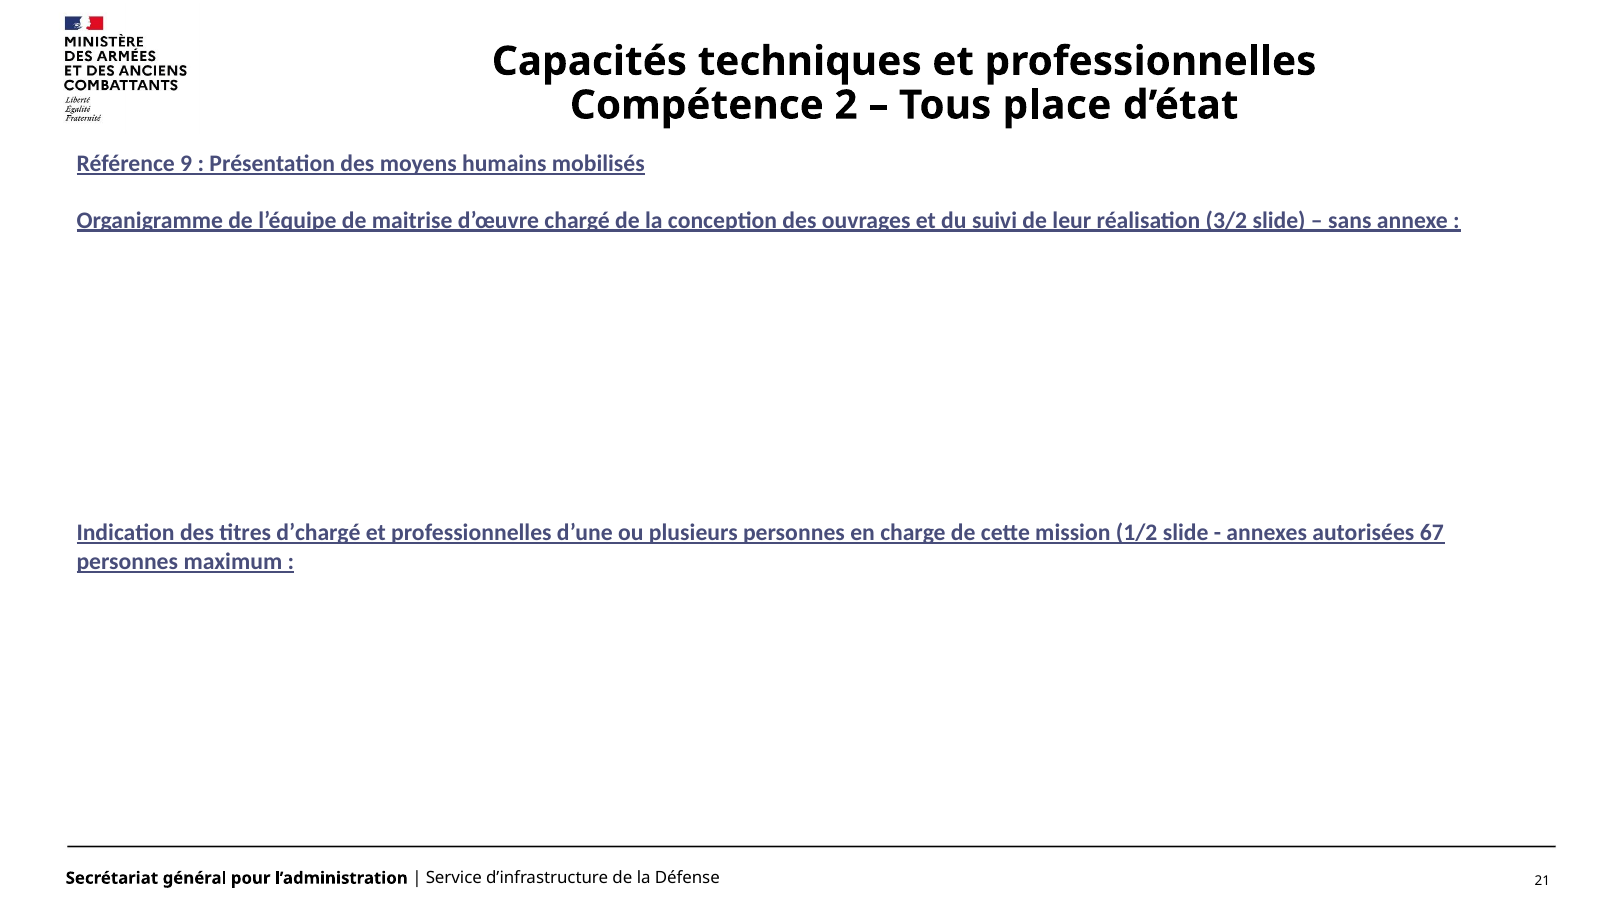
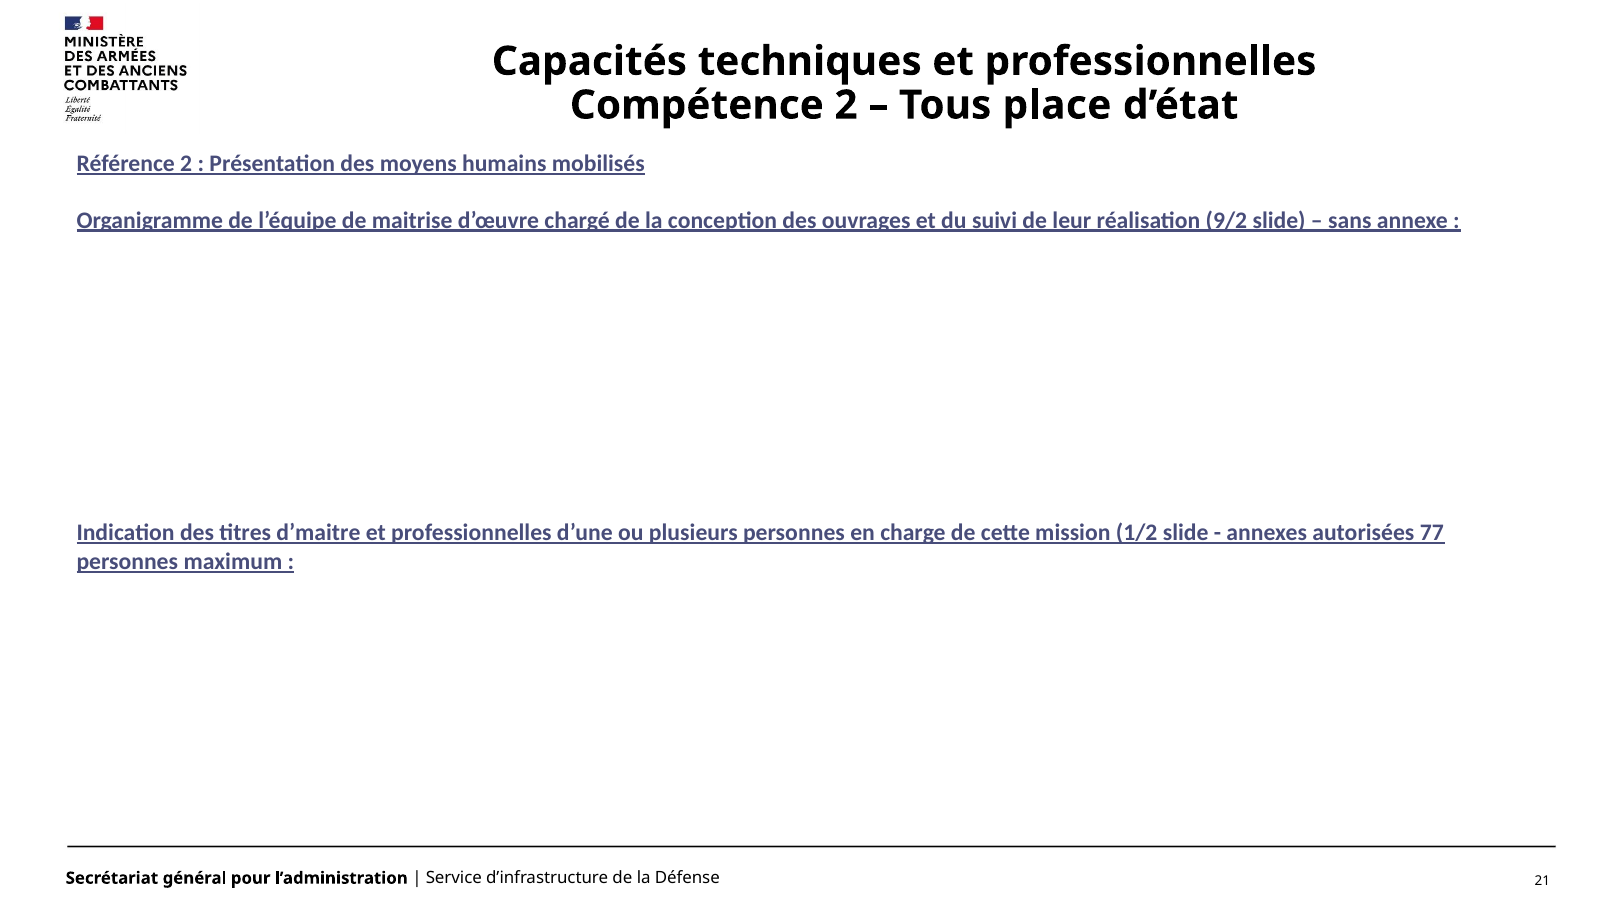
Référence 9: 9 -> 2
3/2: 3/2 -> 9/2
d’chargé: d’chargé -> d’maitre
67: 67 -> 77
